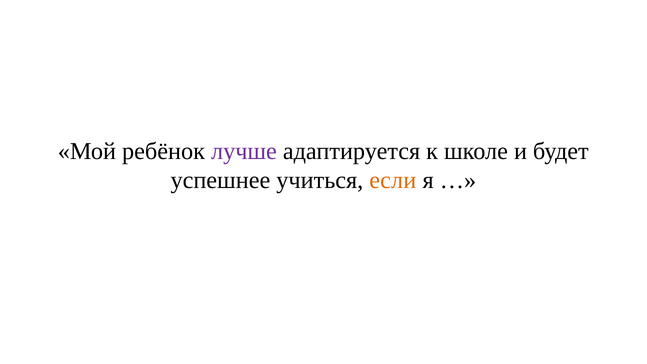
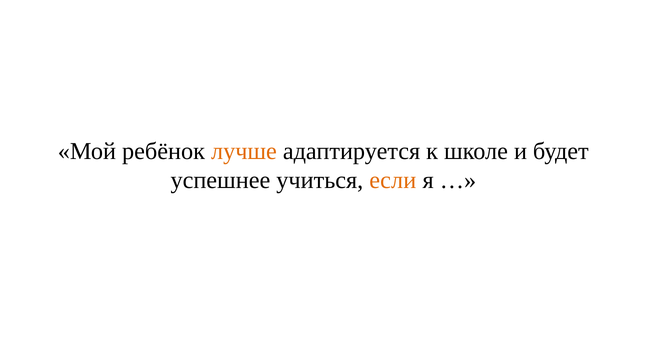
лучше colour: purple -> orange
